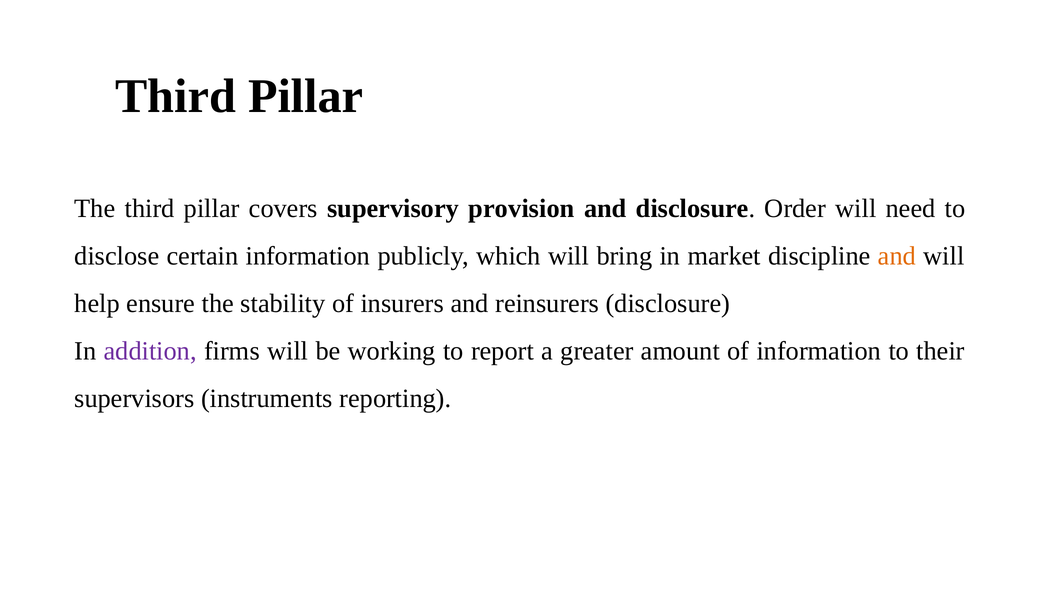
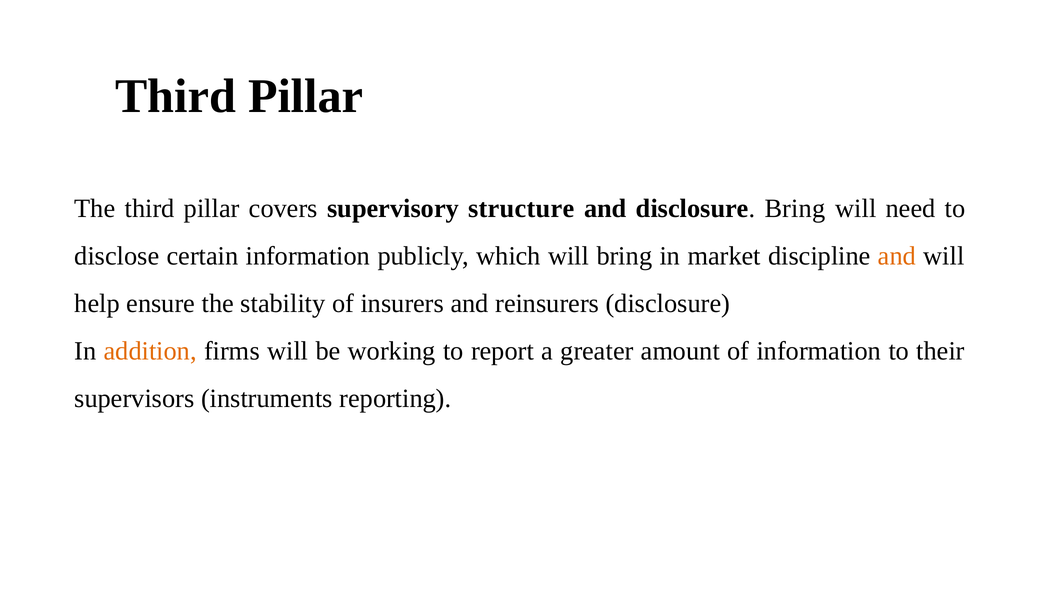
provision: provision -> structure
disclosure Order: Order -> Bring
addition colour: purple -> orange
